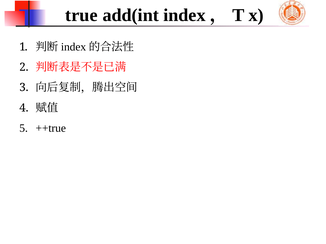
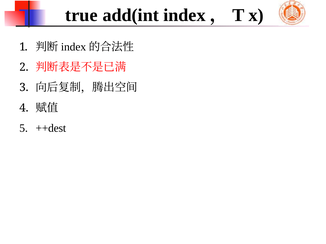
++true: ++true -> ++dest
